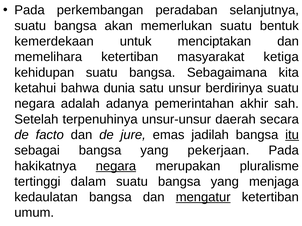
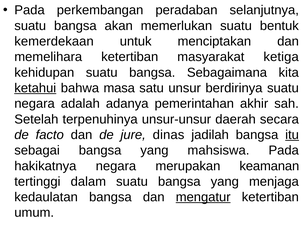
ketahui underline: none -> present
dunia: dunia -> masa
emas: emas -> dinas
pekerjaan: pekerjaan -> mahsiswa
negara at (116, 166) underline: present -> none
pluralisme: pluralisme -> keamanan
